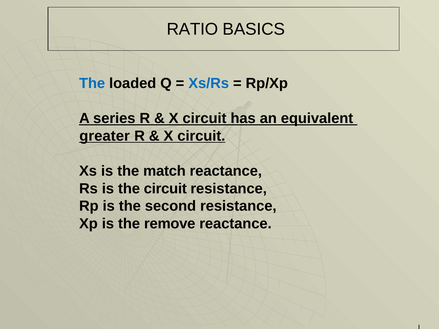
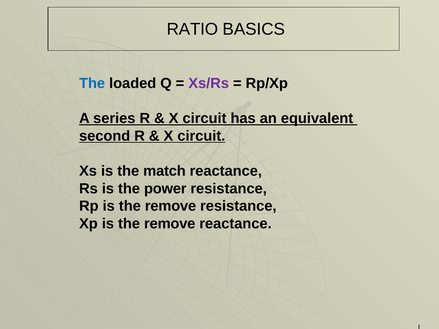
Xs/Rs colour: blue -> purple
greater: greater -> second
the circuit: circuit -> power
Rp is the second: second -> remove
